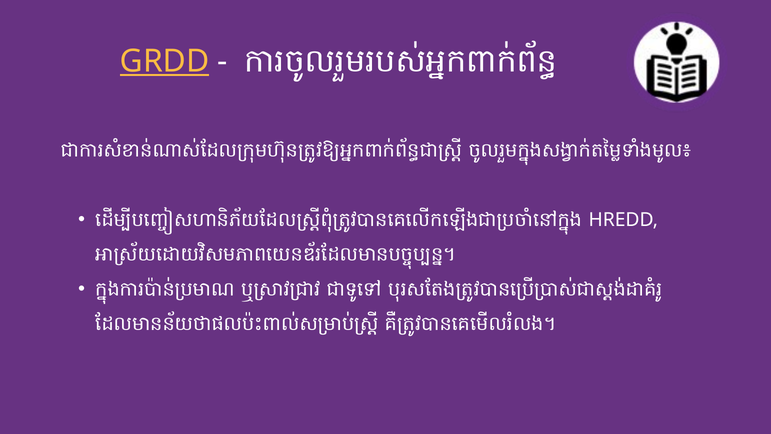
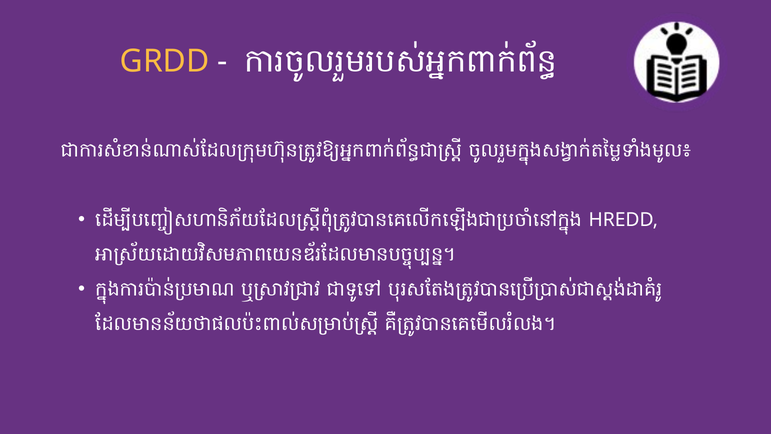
GRDD underline: present -> none
